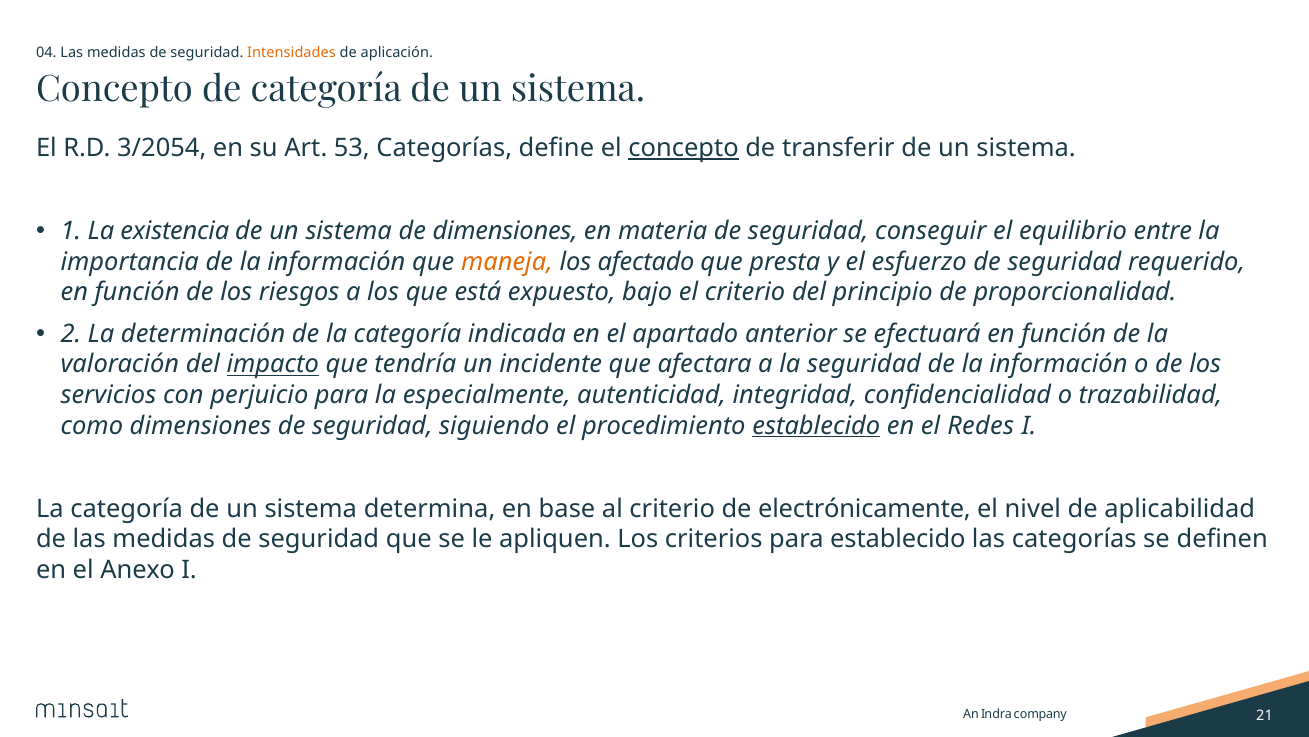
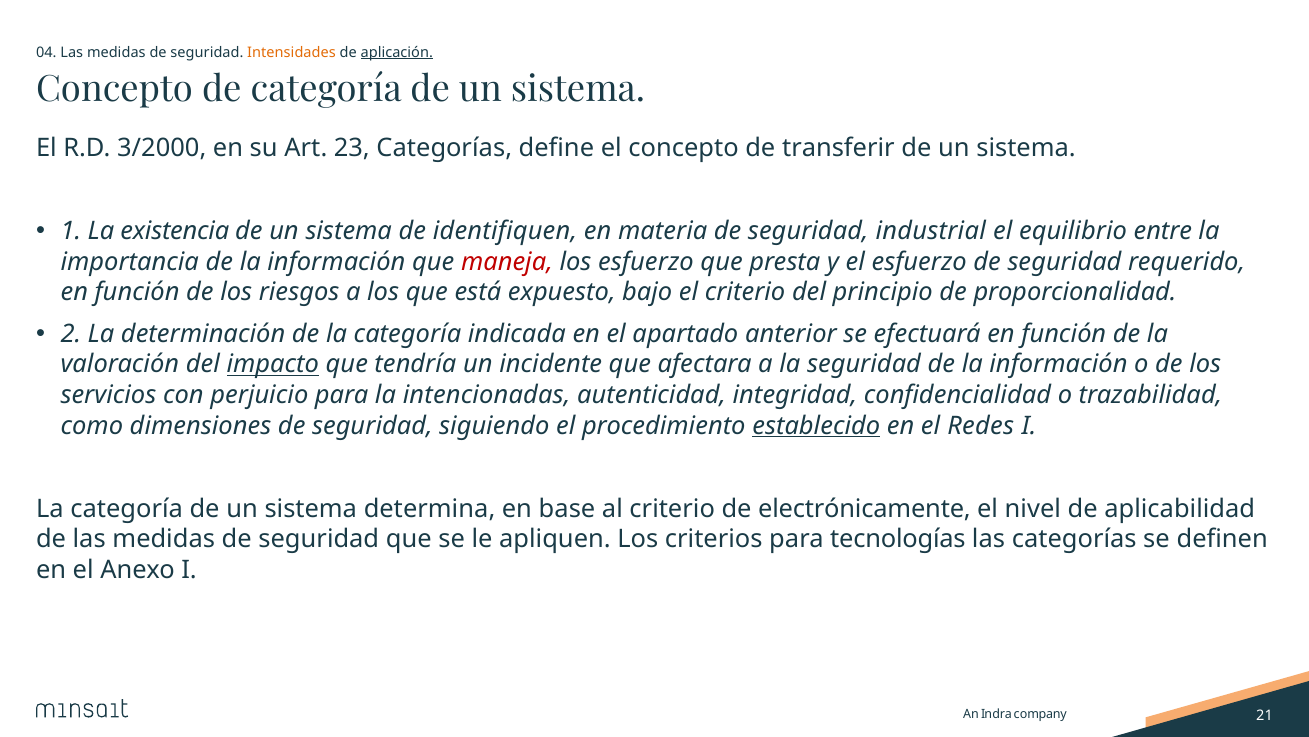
aplicación underline: none -> present
3/2054: 3/2054 -> 3/2000
53: 53 -> 23
concepto at (684, 148) underline: present -> none
de dimensiones: dimensiones -> identifiquen
conseguir: conseguir -> industrial
maneja colour: orange -> red
los afectado: afectado -> esfuerzo
especialmente: especialmente -> intencionadas
para establecido: establecido -> tecnologías
